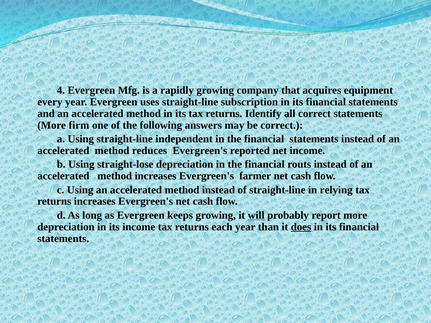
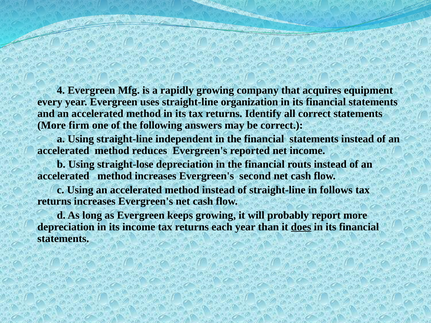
subscription: subscription -> organization
farmer: farmer -> second
relying: relying -> follows
will underline: present -> none
